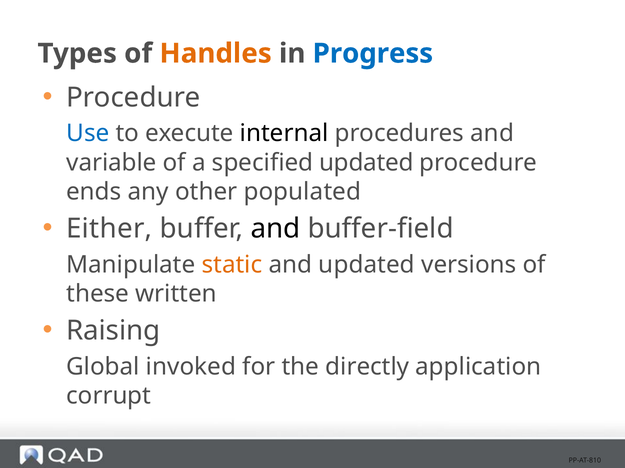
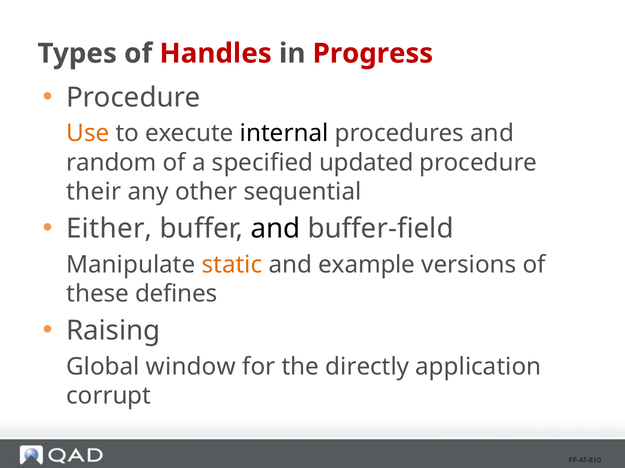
Handles colour: orange -> red
Progress colour: blue -> red
Use colour: blue -> orange
variable: variable -> random
ends: ends -> their
populated: populated -> sequential
and updated: updated -> example
written: written -> defines
invoked: invoked -> window
